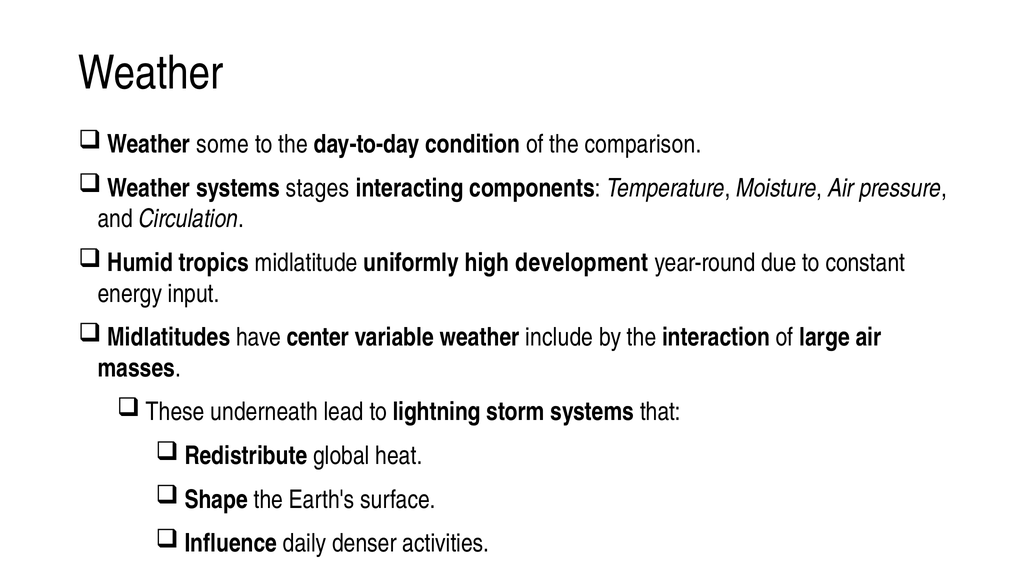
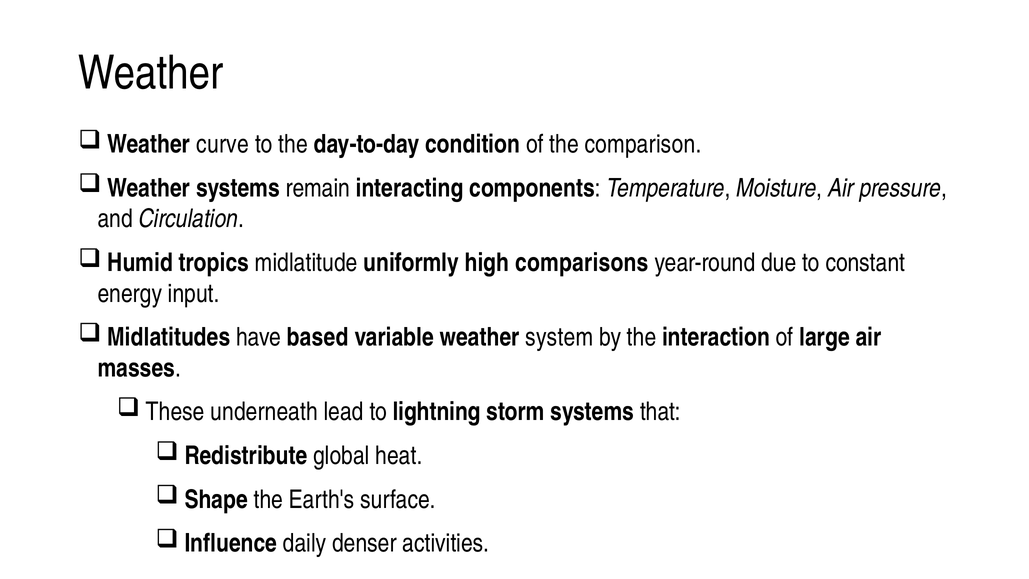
some: some -> curve
stages: stages -> remain
development: development -> comparisons
center: center -> based
include: include -> system
